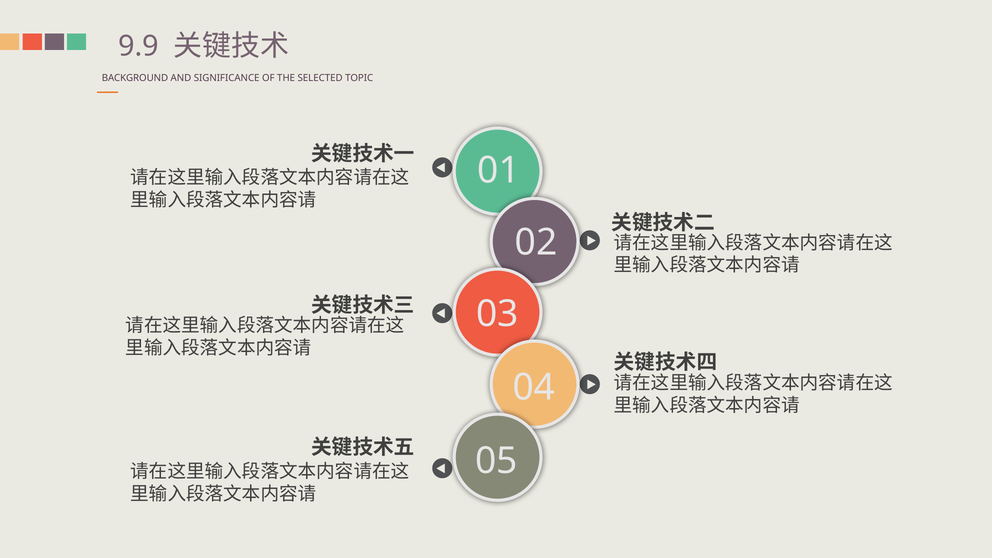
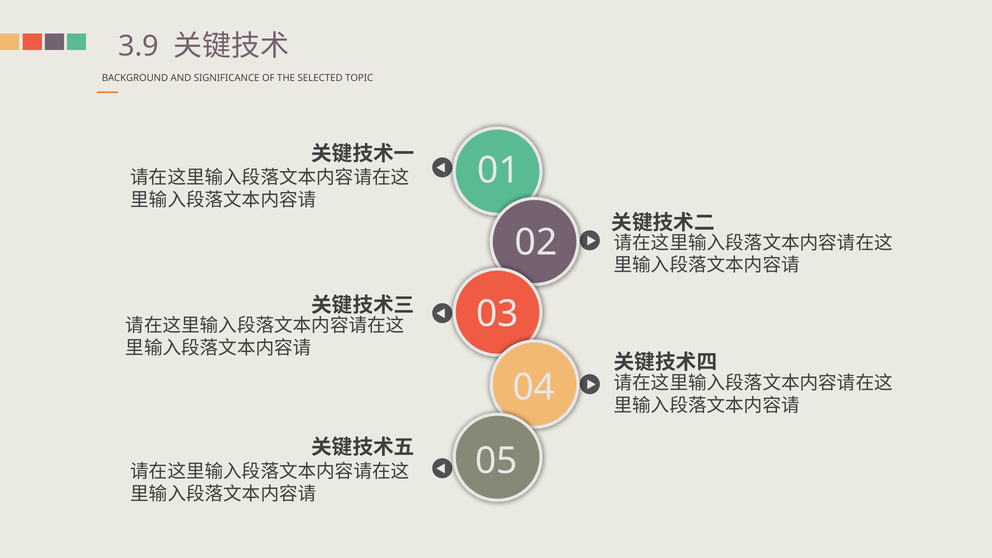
9.9: 9.9 -> 3.9
